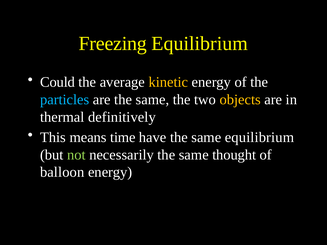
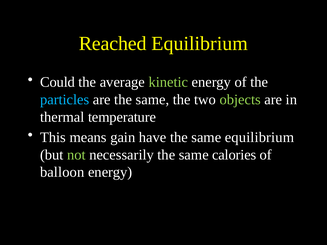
Freezing: Freezing -> Reached
kinetic colour: yellow -> light green
objects colour: yellow -> light green
definitively: definitively -> temperature
time: time -> gain
thought: thought -> calories
